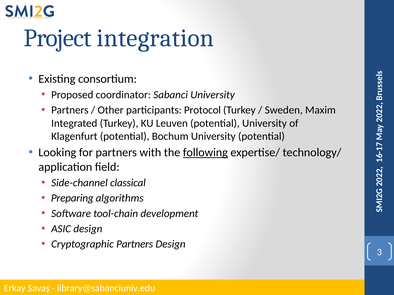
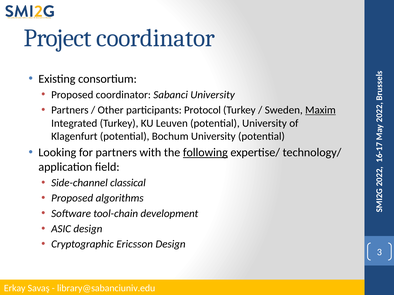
Project integration: integration -> coordinator
Maxim underline: none -> present
Preparing at (72, 198): Preparing -> Proposed
Cryptographic Partners: Partners -> Ericsson
